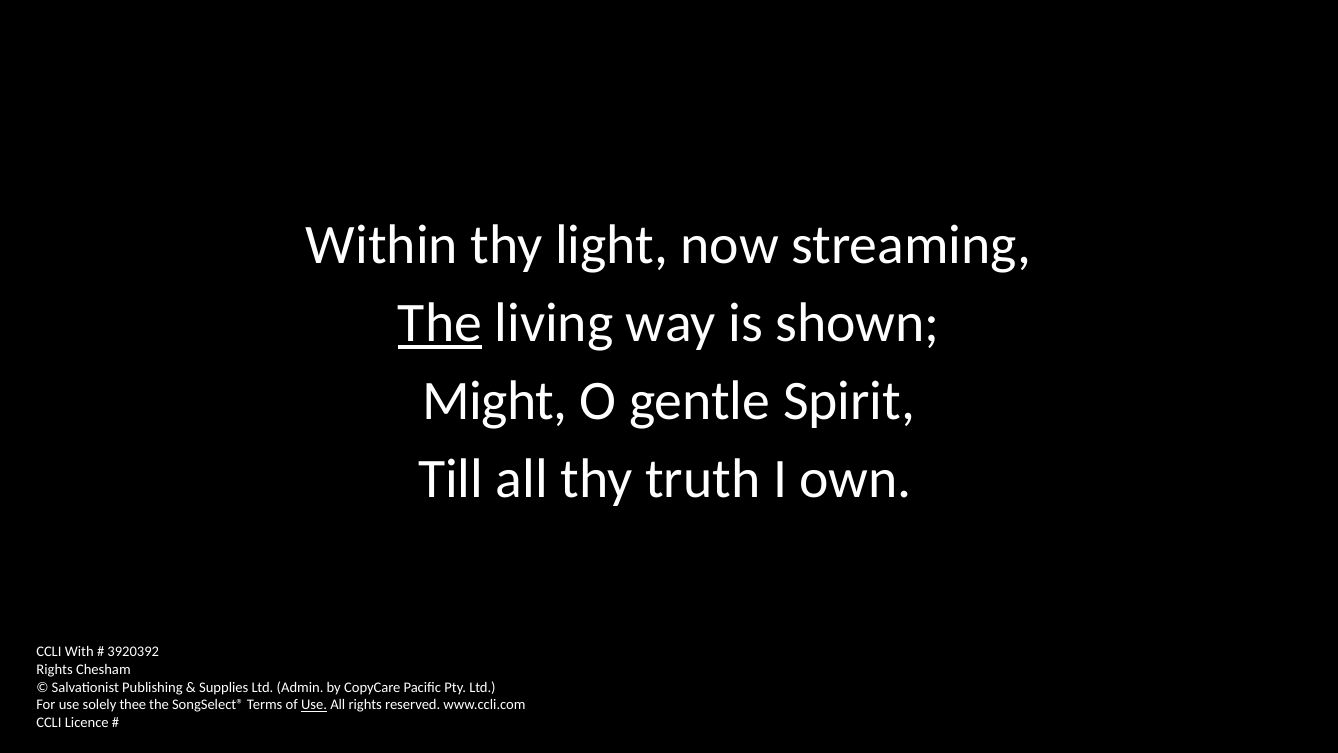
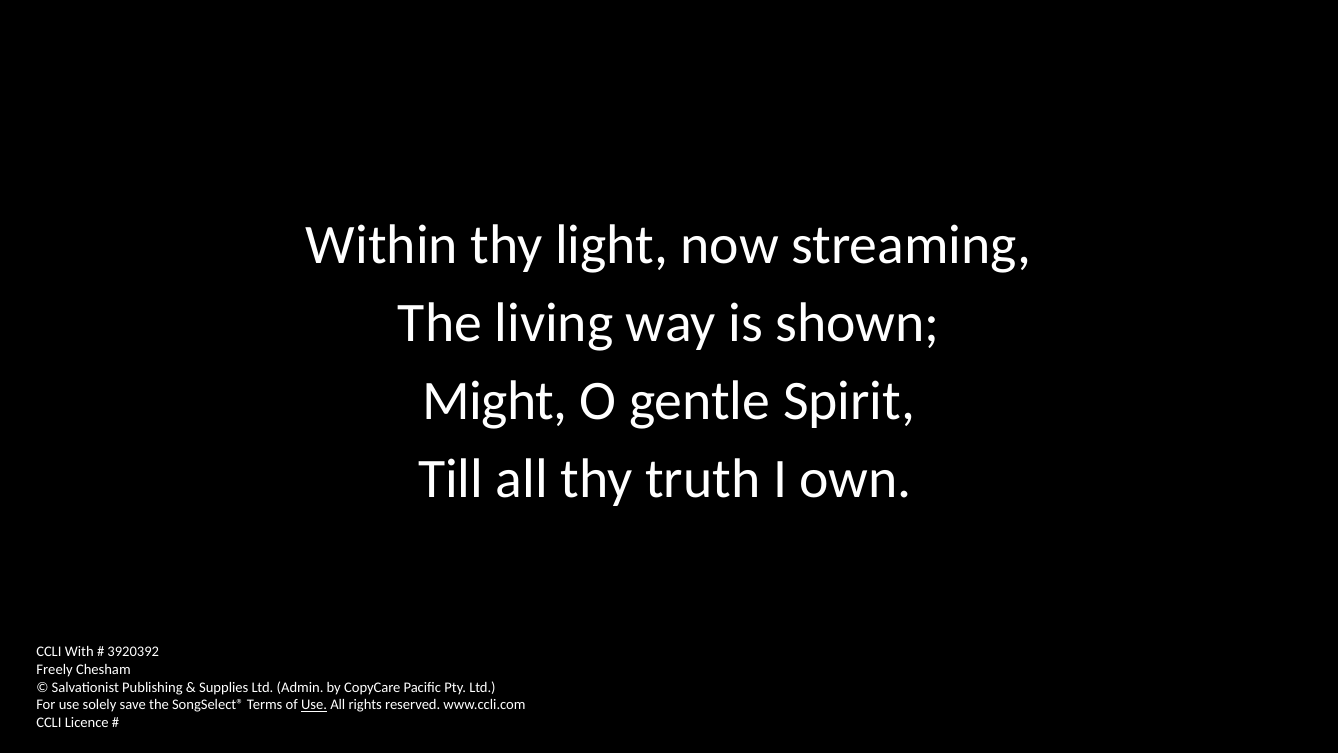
The at (440, 323) underline: present -> none
Rights at (55, 669): Rights -> Freely
thee: thee -> save
